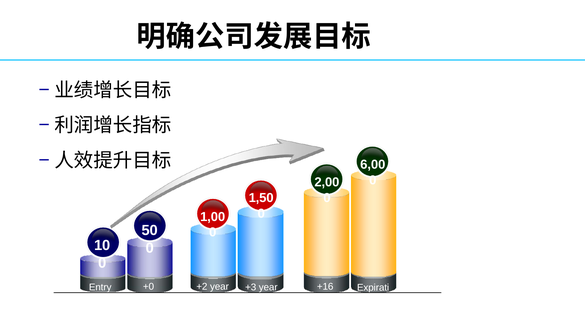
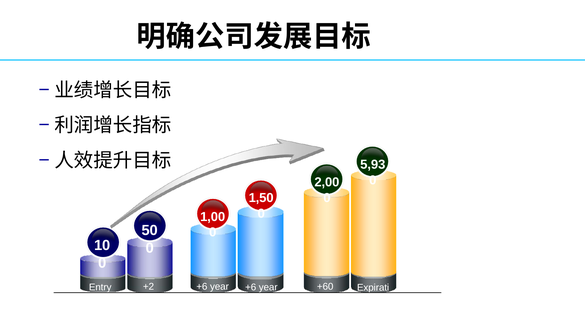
6,00: 6,00 -> 5,93
+0: +0 -> +2
+2 at (202, 287): +2 -> +6
year +3: +3 -> +6
+16: +16 -> +60
